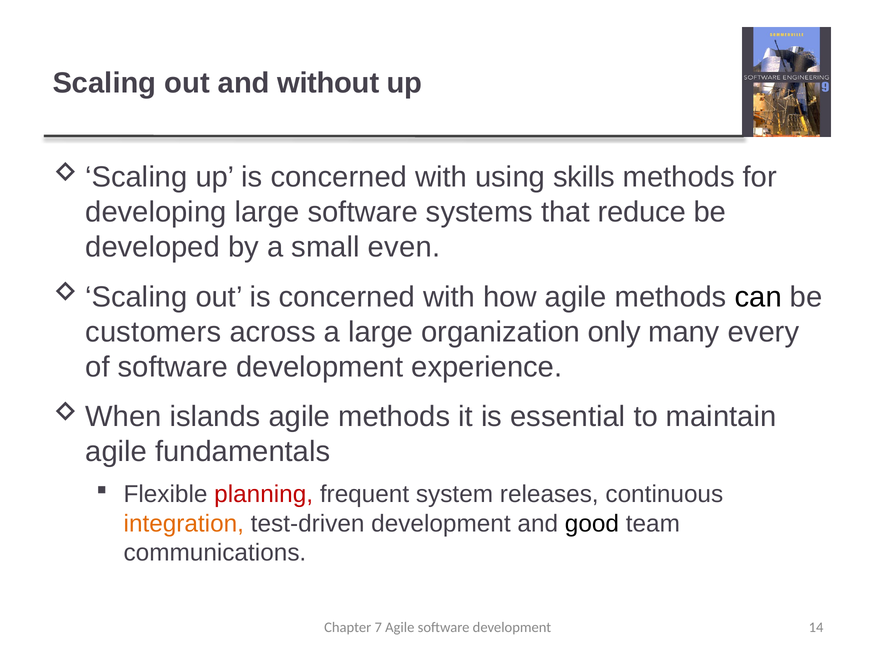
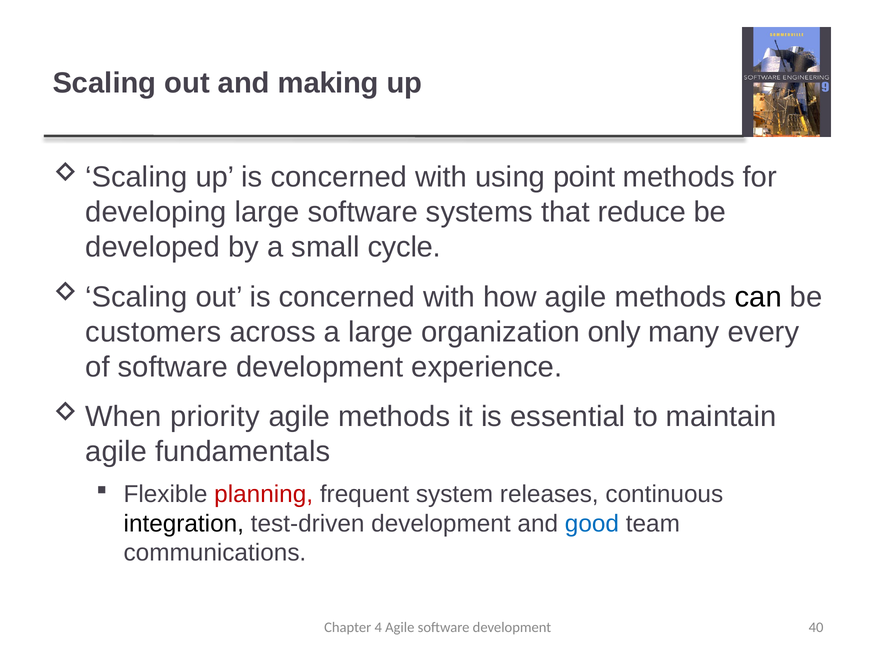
without: without -> making
skills: skills -> point
even: even -> cycle
islands: islands -> priority
integration colour: orange -> black
good colour: black -> blue
7: 7 -> 4
14: 14 -> 40
